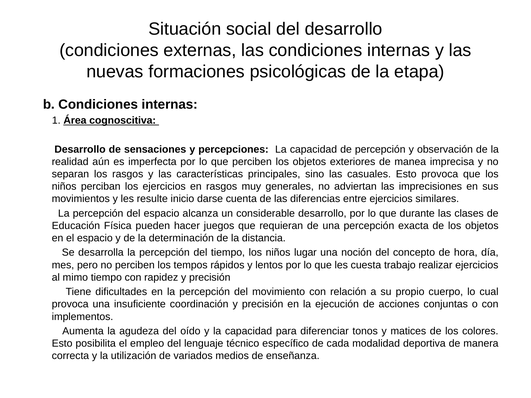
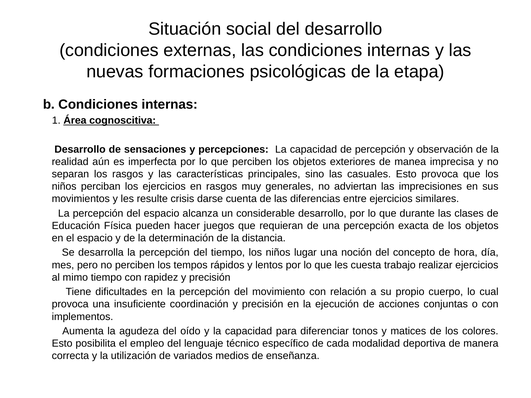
inicio: inicio -> crisis
